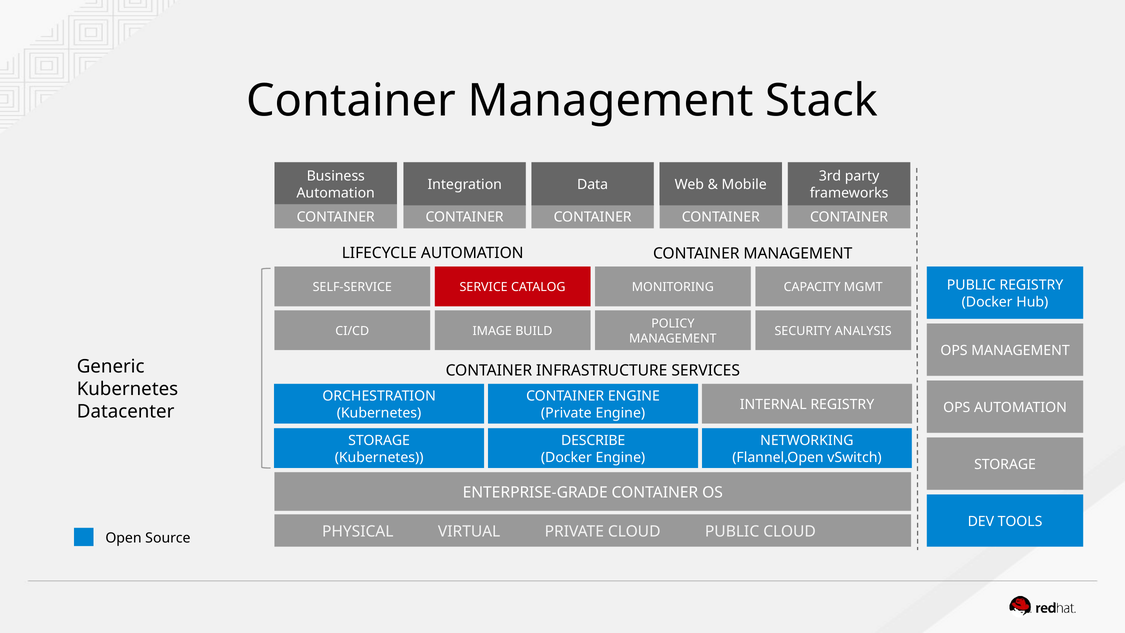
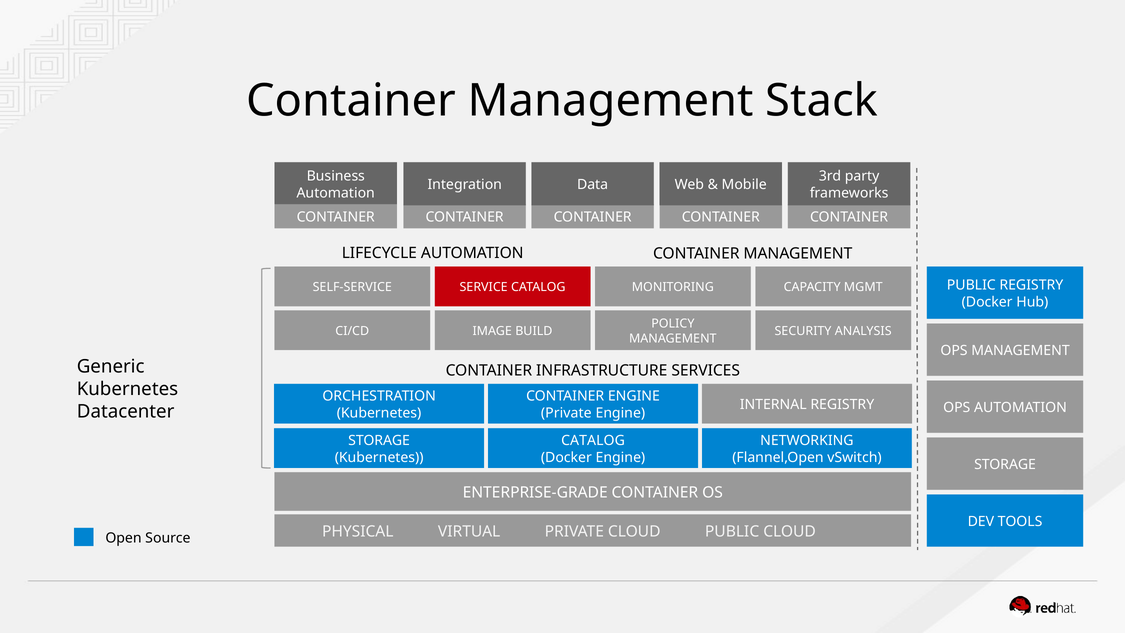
DESCRIBE at (593, 441): DESCRIBE -> CATALOG
